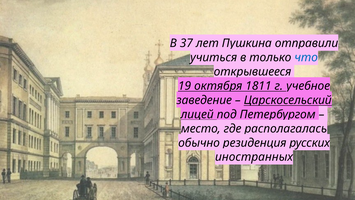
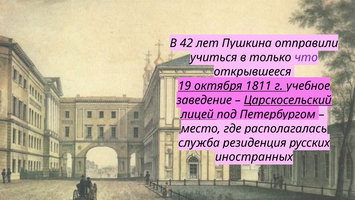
37: 37 -> 42
что colour: blue -> purple
обычно: обычно -> служба
